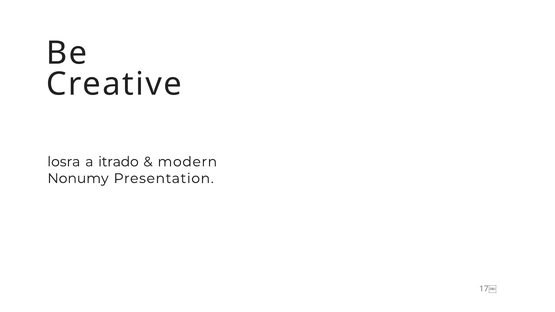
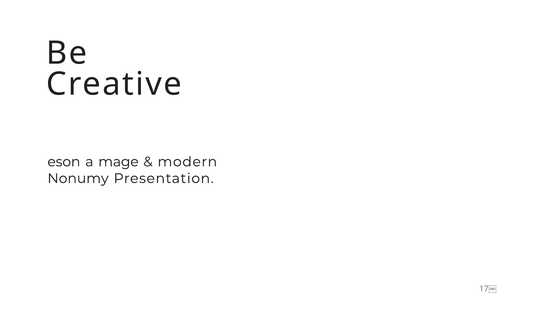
losra: losra -> eson
itrado: itrado -> mage
